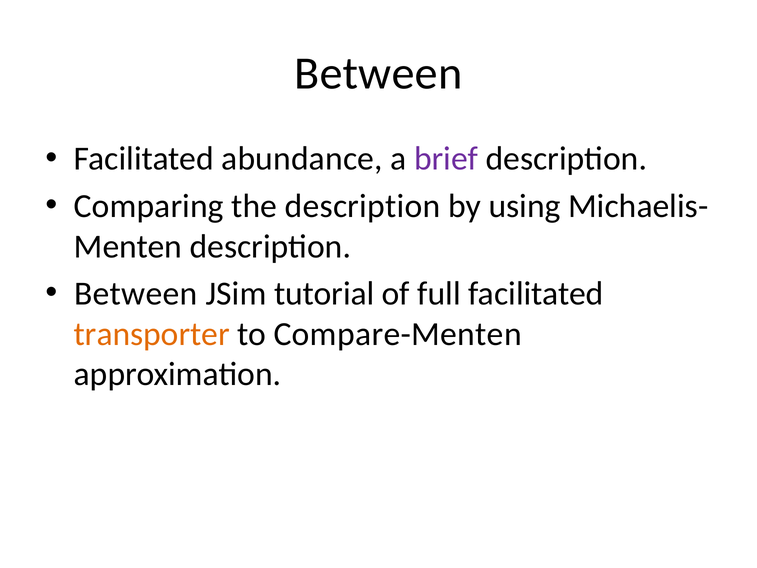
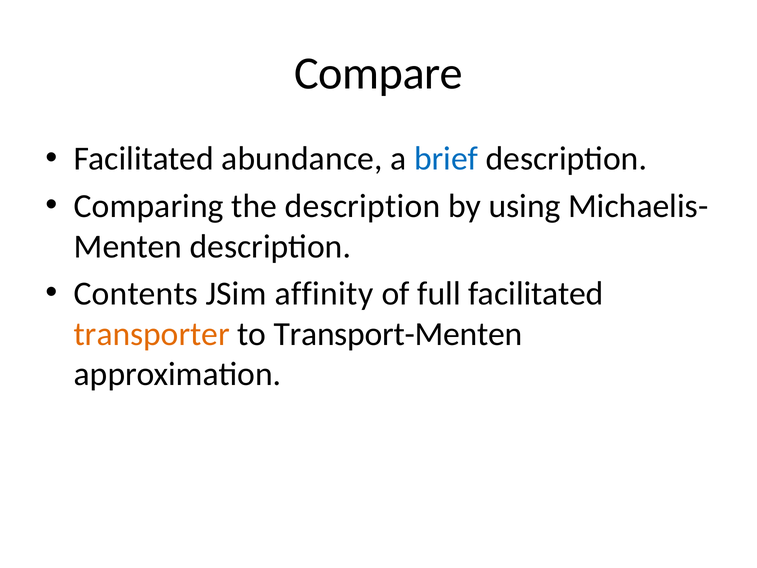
Between at (378, 73): Between -> Compare
brief colour: purple -> blue
Between at (136, 293): Between -> Contents
tutorial: tutorial -> affinity
Compare-Menten: Compare-Menten -> Transport-Menten
